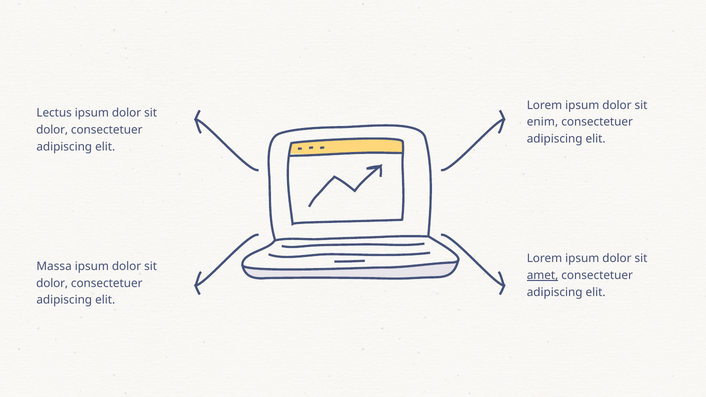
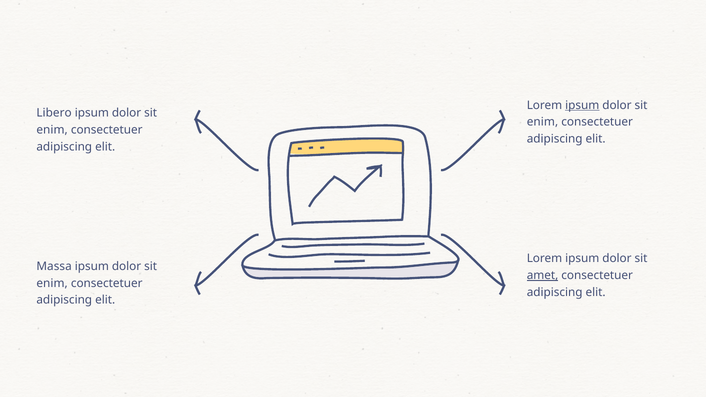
ipsum at (582, 105) underline: none -> present
Lectus: Lectus -> Libero
dolor at (52, 130): dolor -> enim
dolor at (52, 283): dolor -> enim
